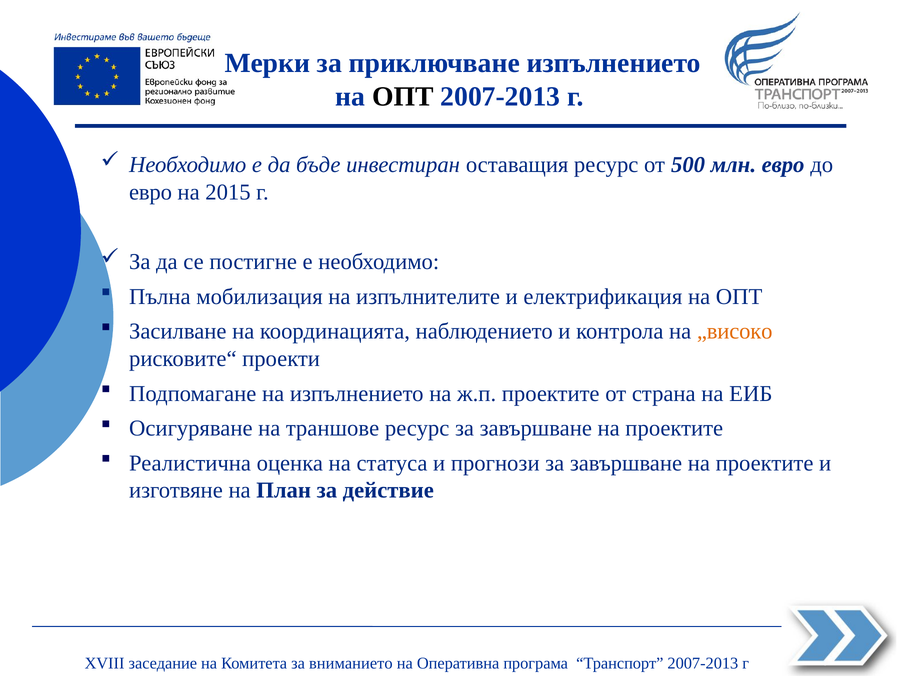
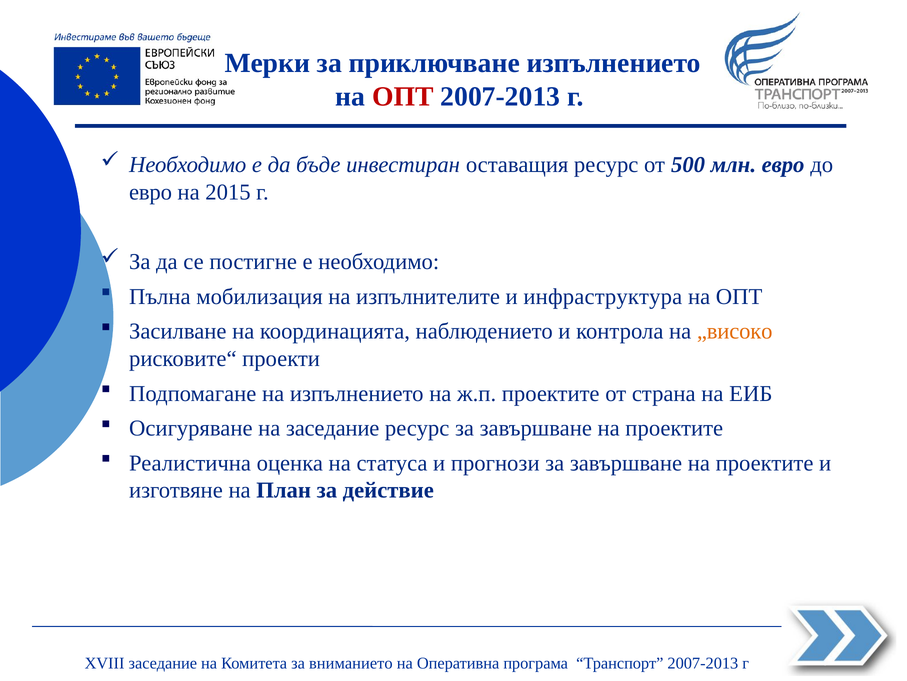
ОПТ at (403, 96) colour: black -> red
електрификация: електрификация -> инфраструктура
на траншове: траншове -> заседание
